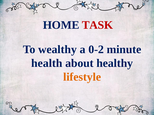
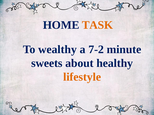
TASK colour: red -> orange
0-2: 0-2 -> 7-2
health: health -> sweets
